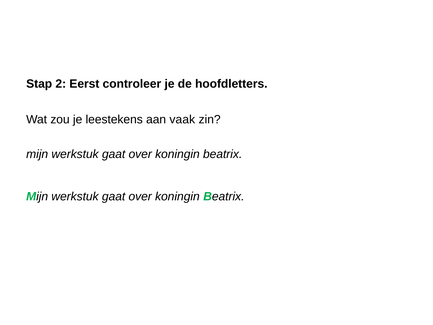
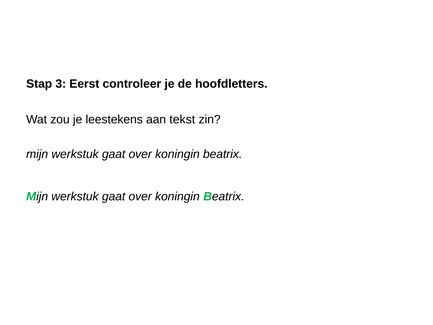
2: 2 -> 3
vaak: vaak -> tekst
